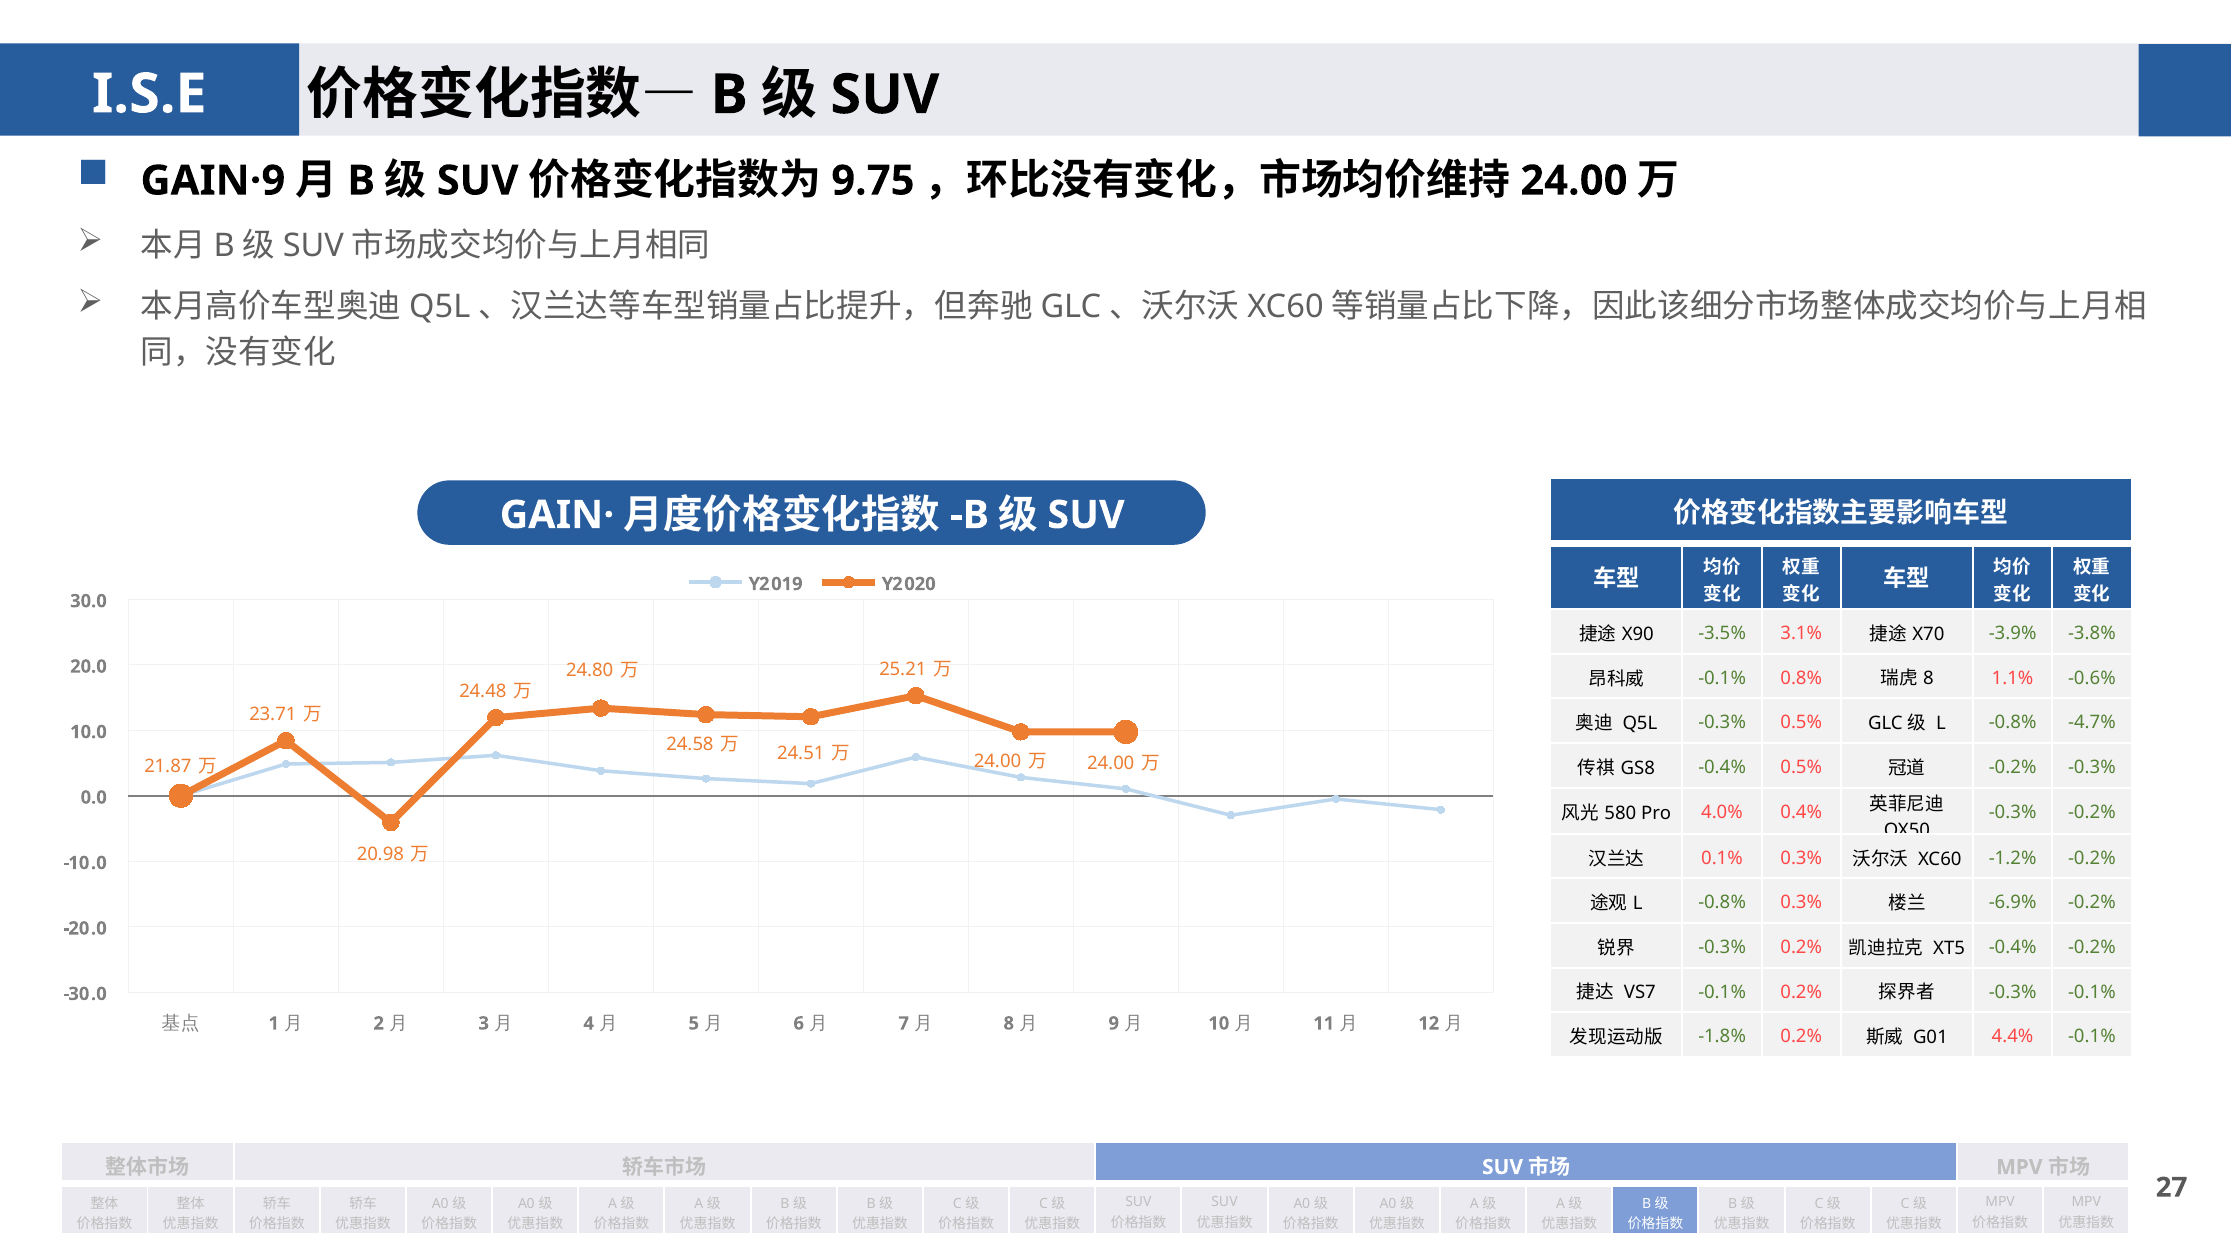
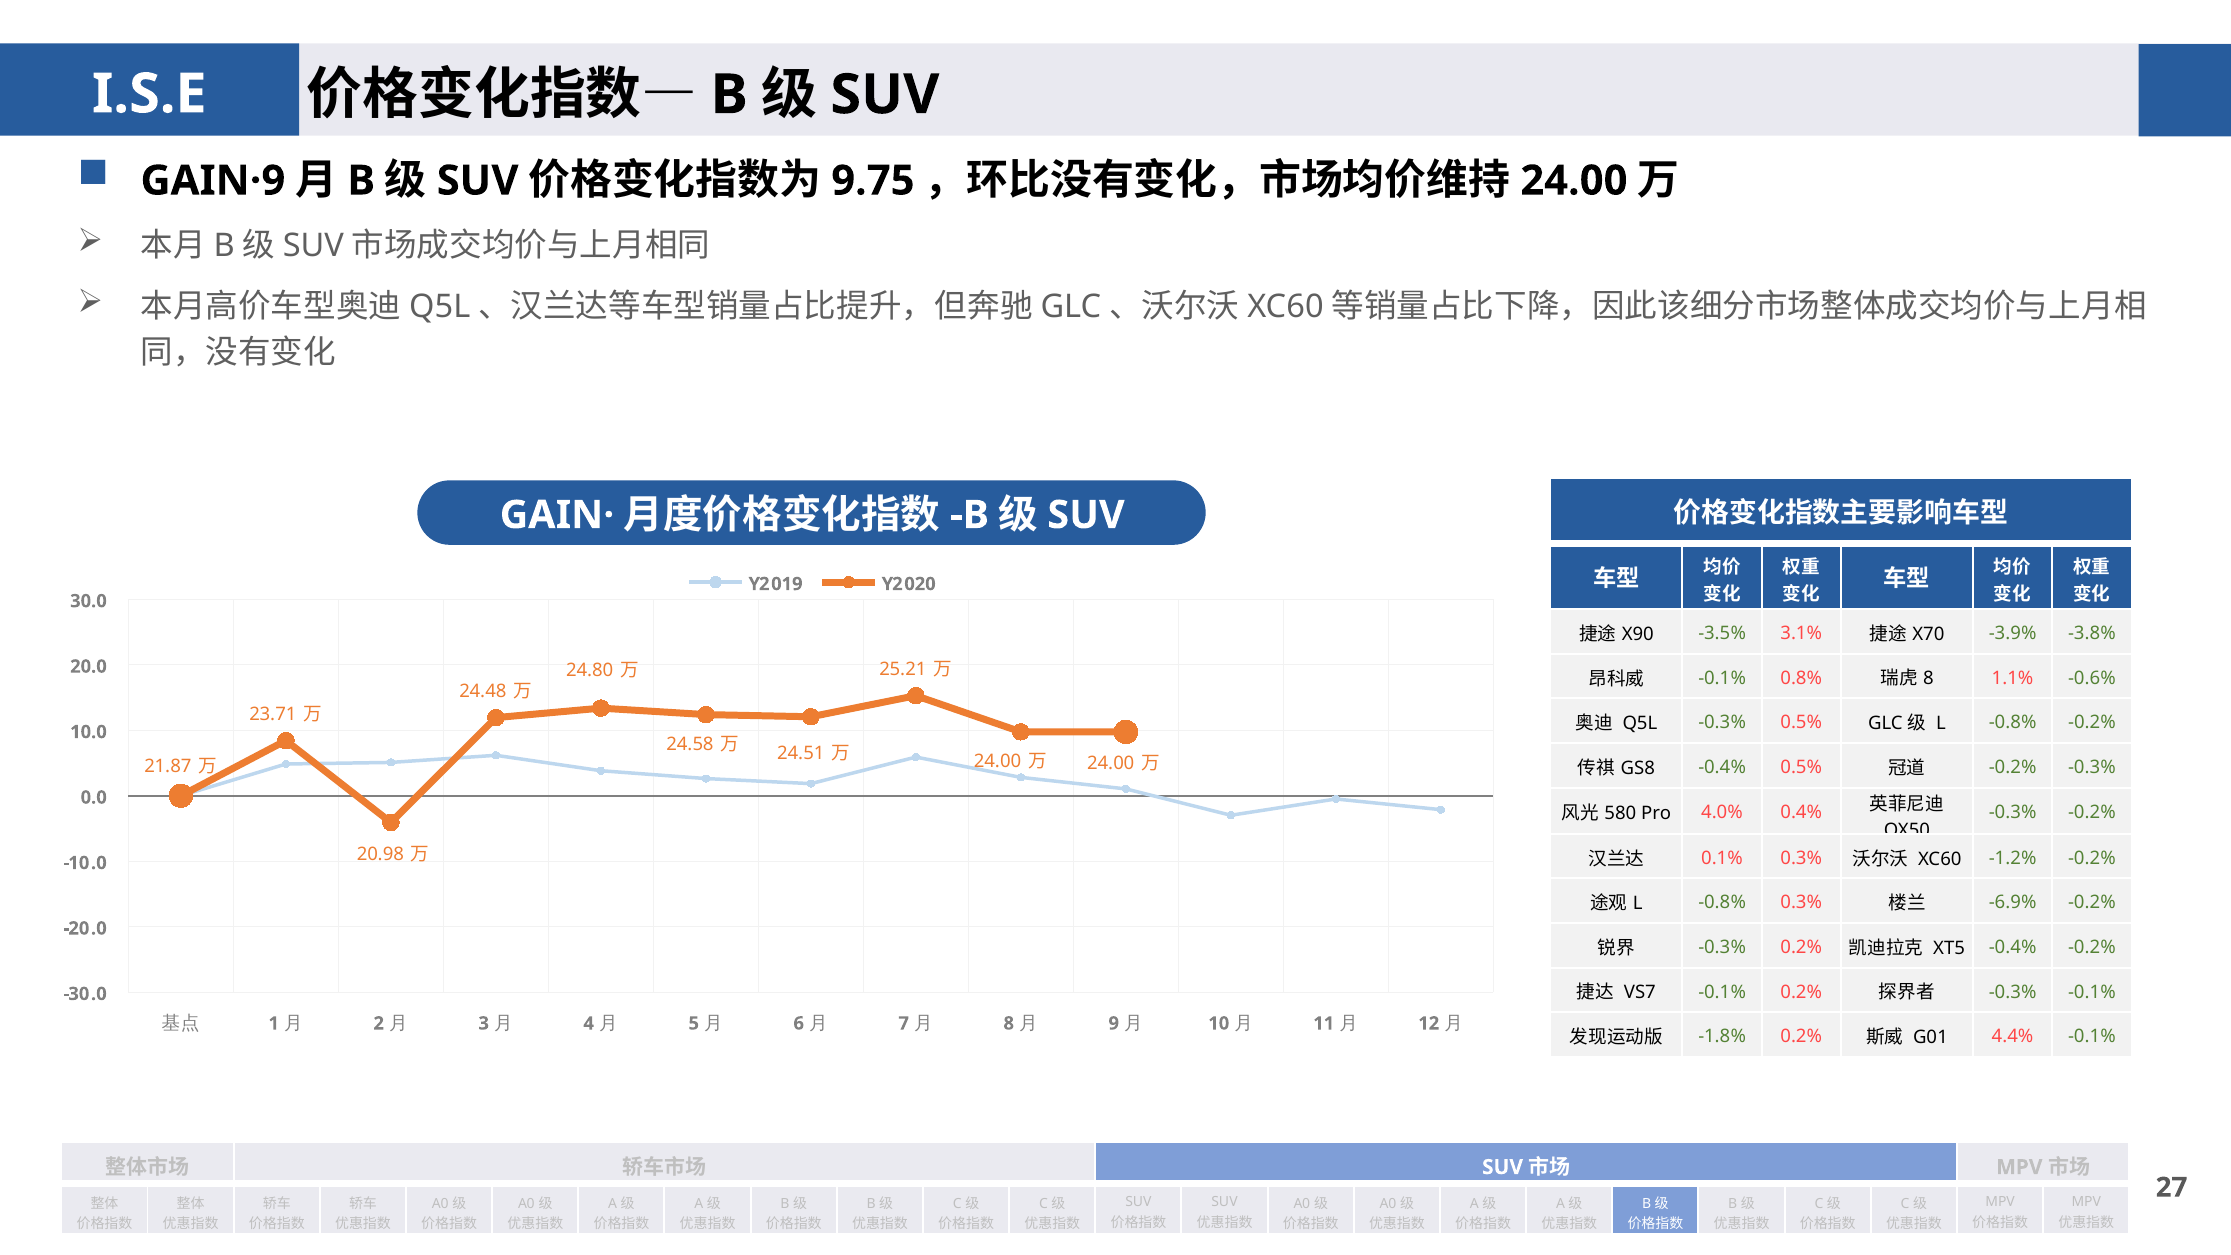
-0.8% -4.7%: -4.7% -> -0.2%
